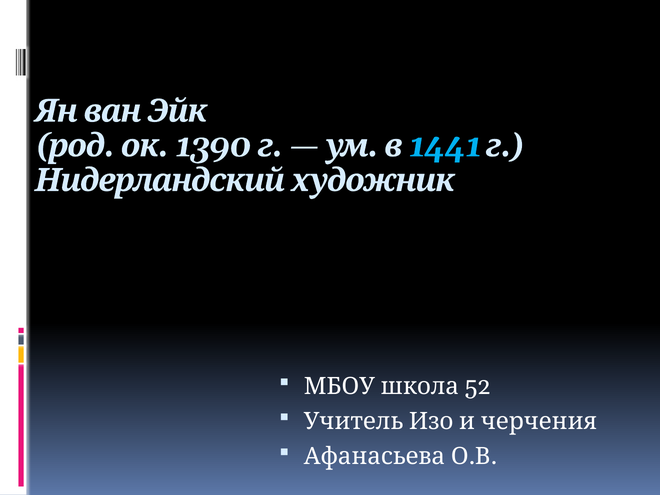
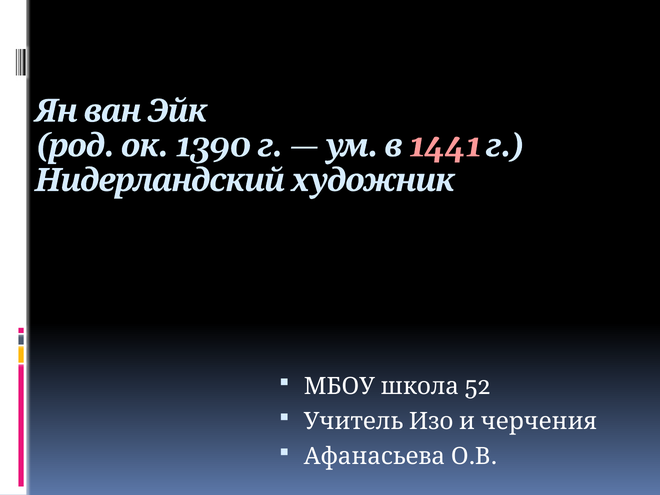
1441 colour: light blue -> pink
